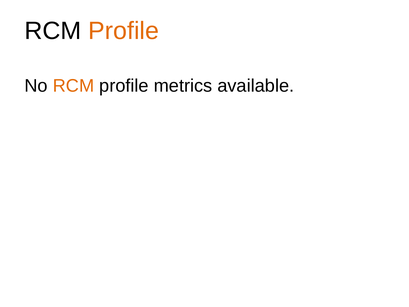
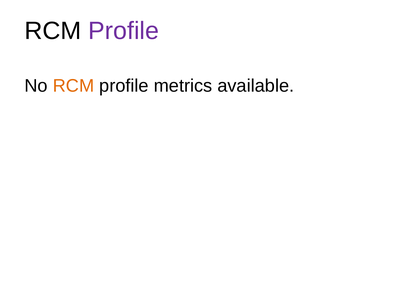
Profile at (124, 31) colour: orange -> purple
